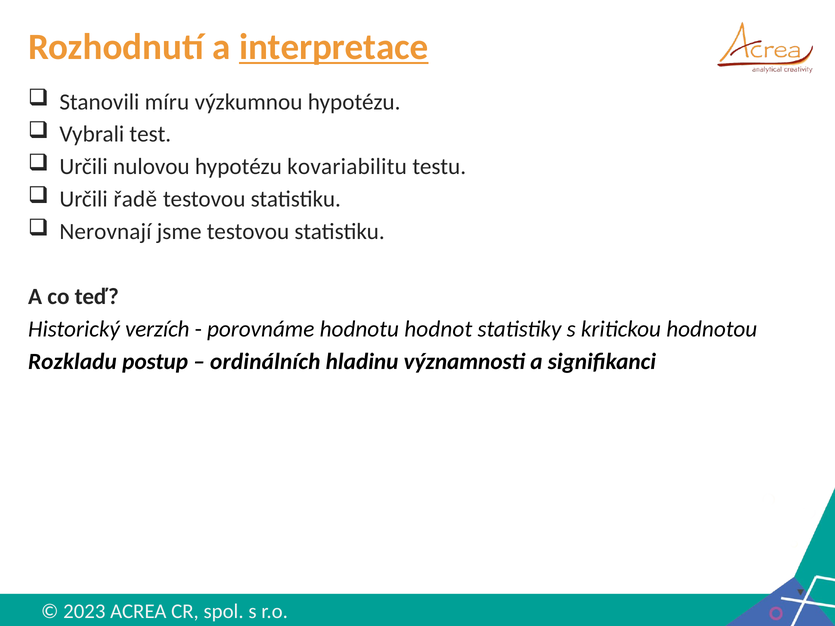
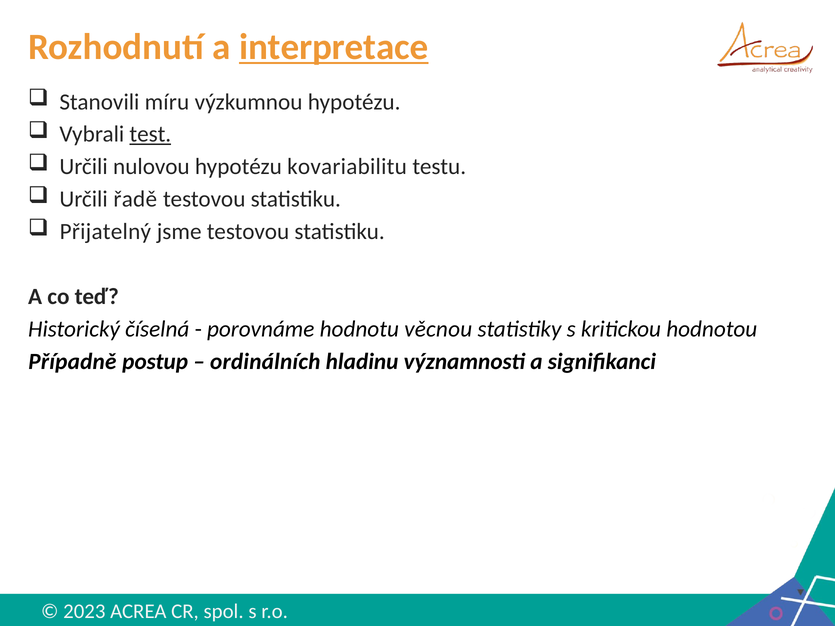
test underline: none -> present
Nerovnají: Nerovnají -> Přijatelný
verzích: verzích -> číselná
hodnot: hodnot -> věcnou
Rozkladu: Rozkladu -> Případně
